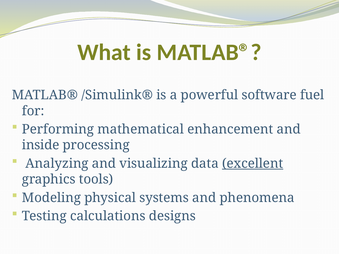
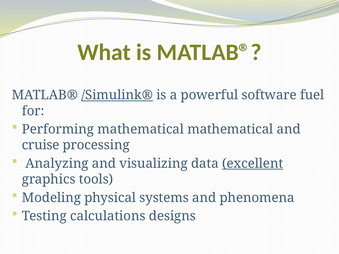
/Simulink® underline: none -> present
mathematical enhancement: enhancement -> mathematical
inside: inside -> cruise
